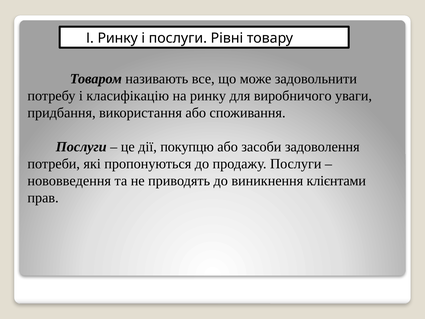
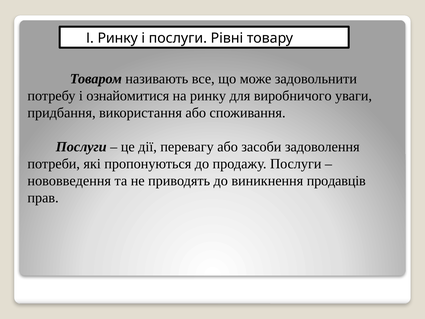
класифікацію: класифікацію -> ознайомитися
покупцю: покупцю -> перевагу
клієнтами: клієнтами -> продавців
